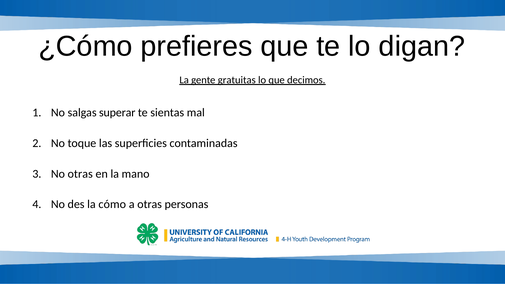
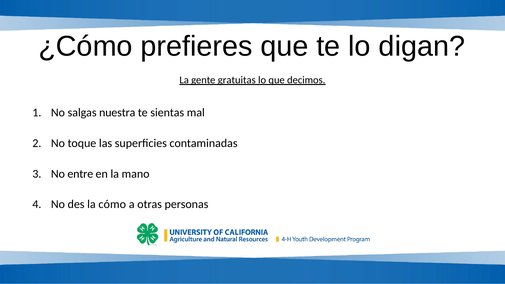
superar: superar -> nuestra
No otras: otras -> entre
